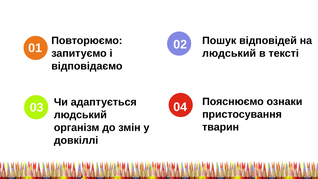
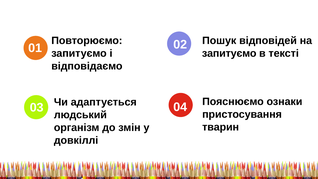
людський at (229, 53): людський -> запитуємо
